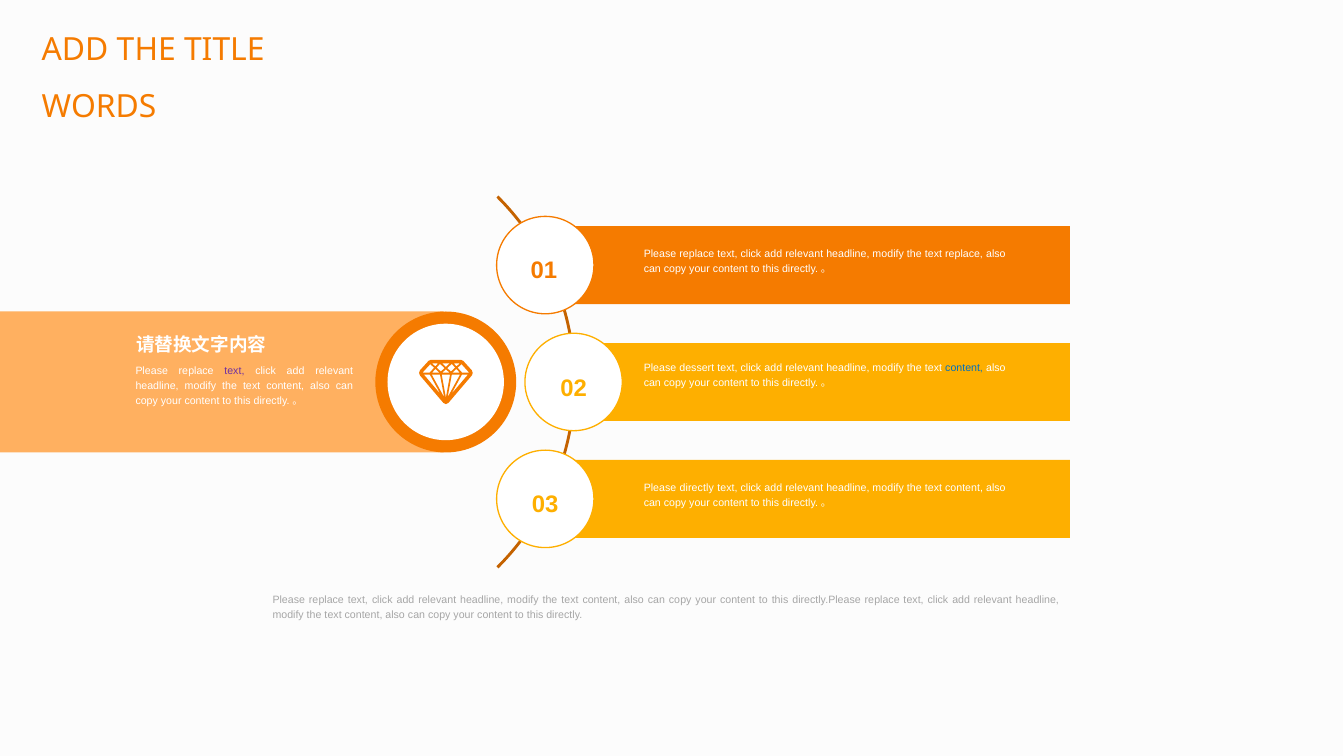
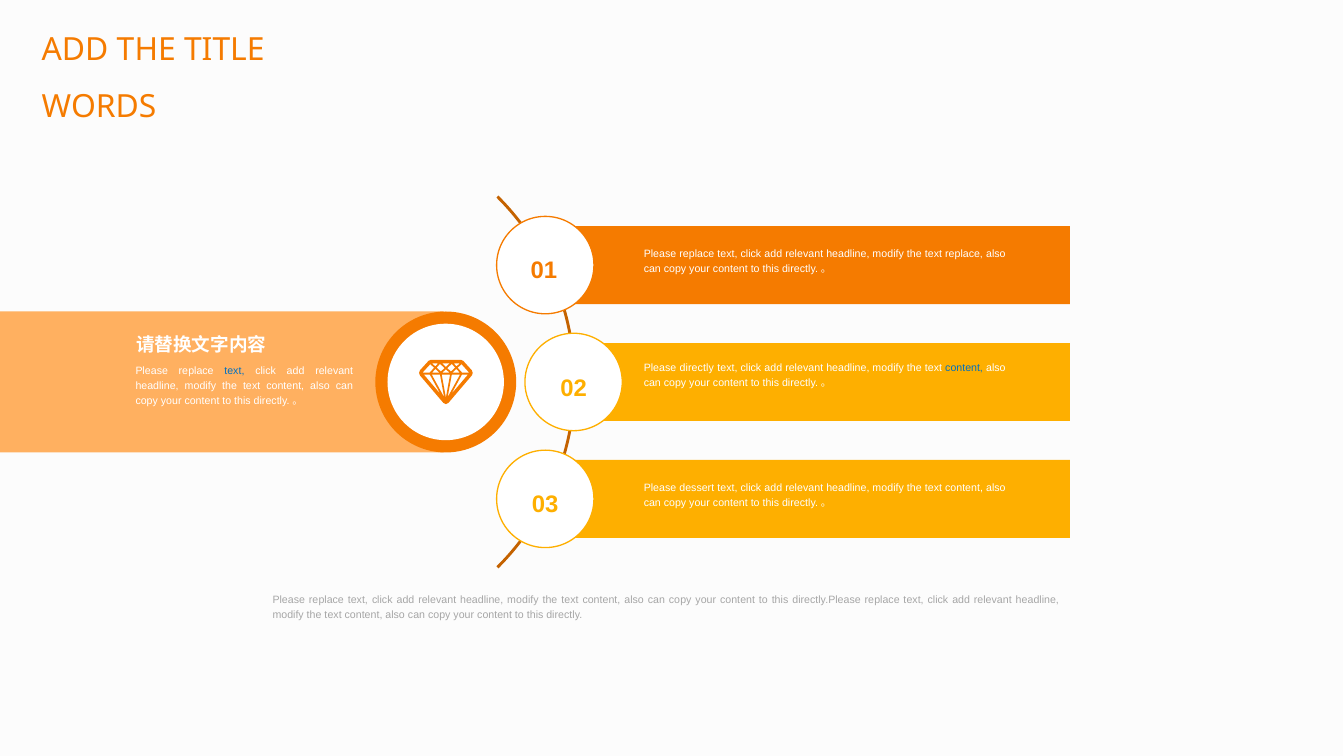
Please dessert: dessert -> directly
text at (234, 371) colour: purple -> blue
Please directly: directly -> dessert
